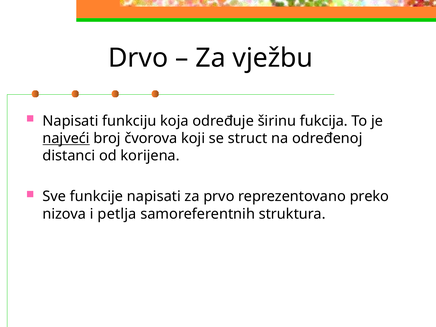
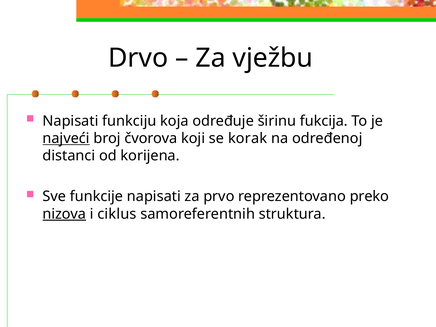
struct: struct -> korak
nizova underline: none -> present
petlja: petlja -> ciklus
